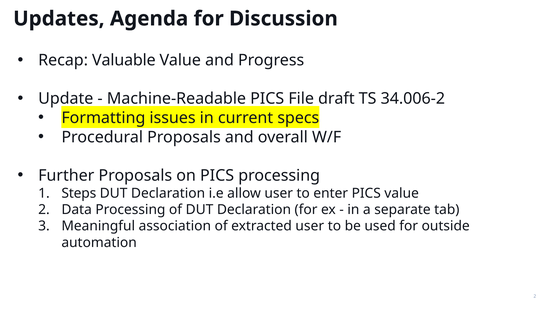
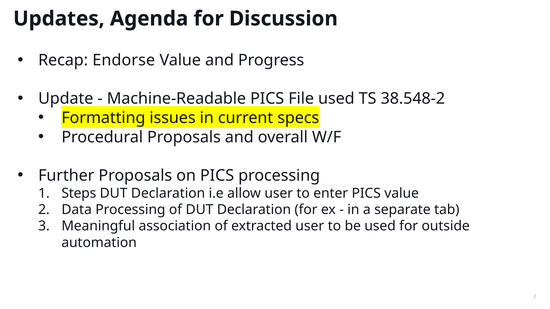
Valuable: Valuable -> Endorse
draft at (336, 99): draft -> used
34.006-2: 34.006-2 -> 38.548-2
